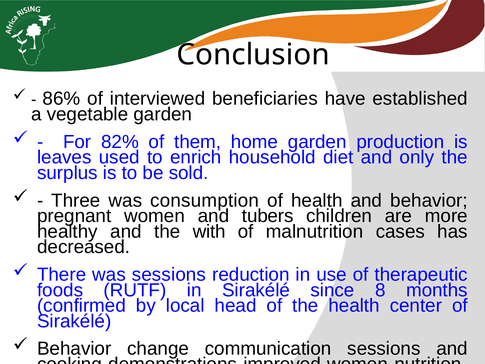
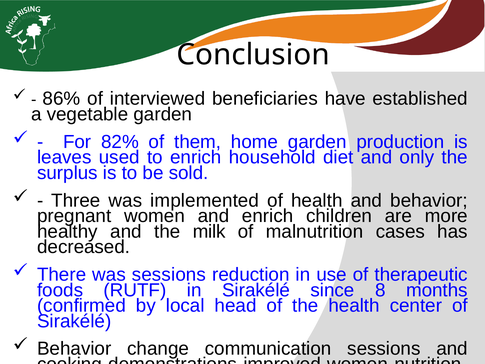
consumption: consumption -> implemented
and tubers: tubers -> enrich
with: with -> milk
